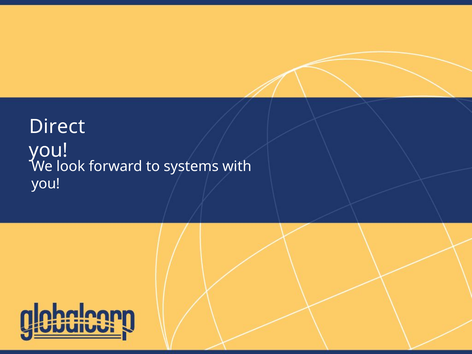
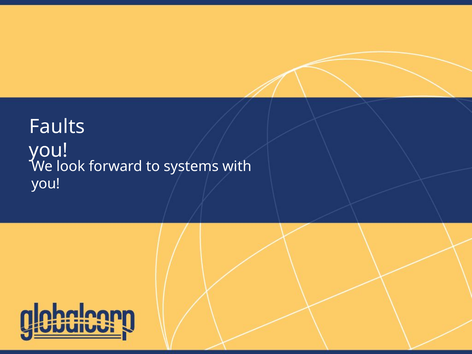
Direct: Direct -> Faults
